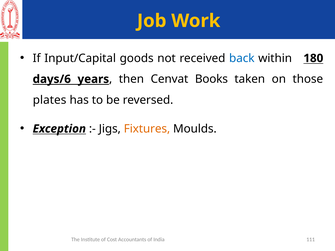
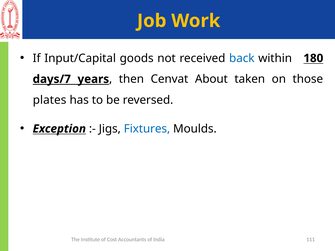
days/6: days/6 -> days/7
Books: Books -> About
Fixtures colour: orange -> blue
